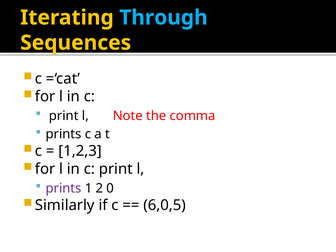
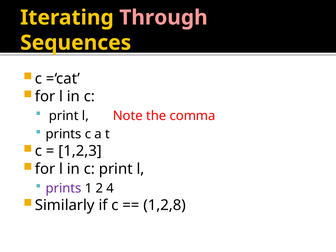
Through colour: light blue -> pink
0: 0 -> 4
6,0,5: 6,0,5 -> 1,2,8
